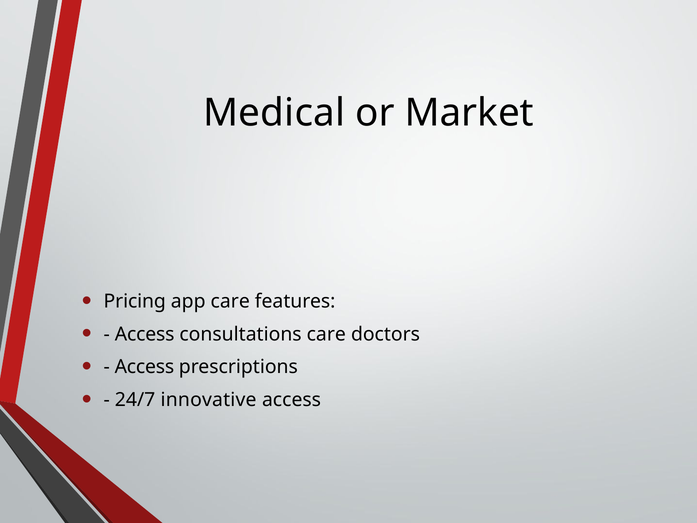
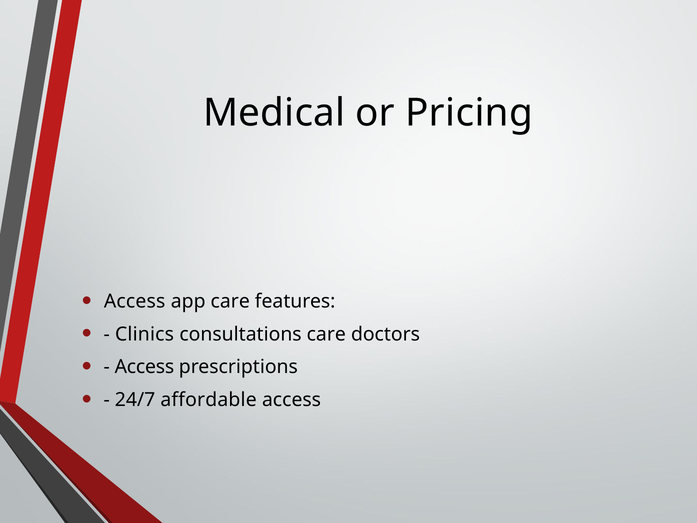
Market: Market -> Pricing
Pricing at (135, 301): Pricing -> Access
Access at (145, 334): Access -> Clinics
innovative: innovative -> affordable
